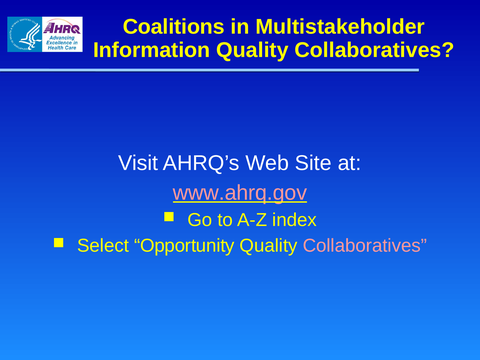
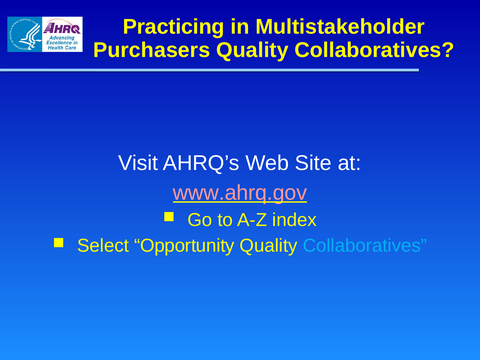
Coalitions: Coalitions -> Practicing
Information: Information -> Purchasers
Collaboratives at (365, 246) colour: pink -> light blue
